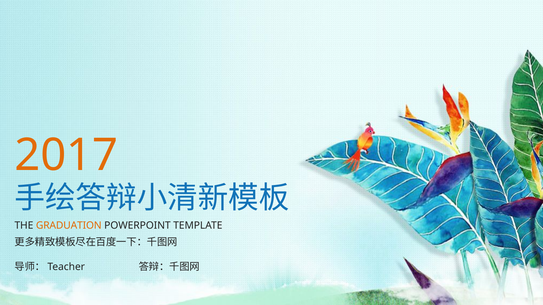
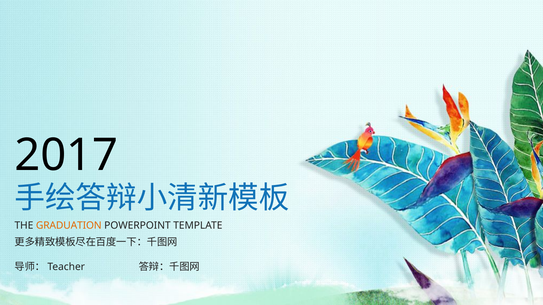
2017 colour: orange -> black
